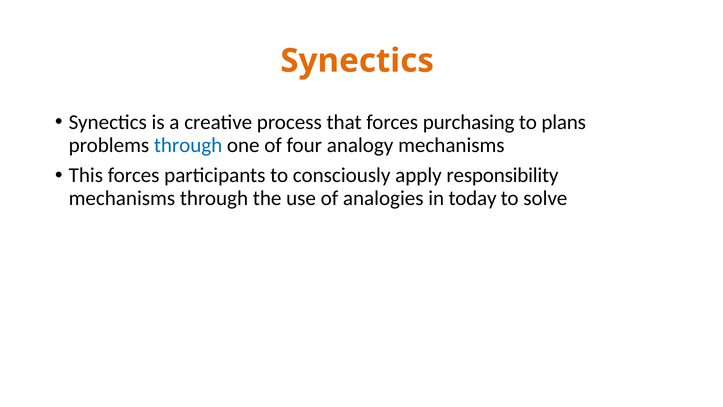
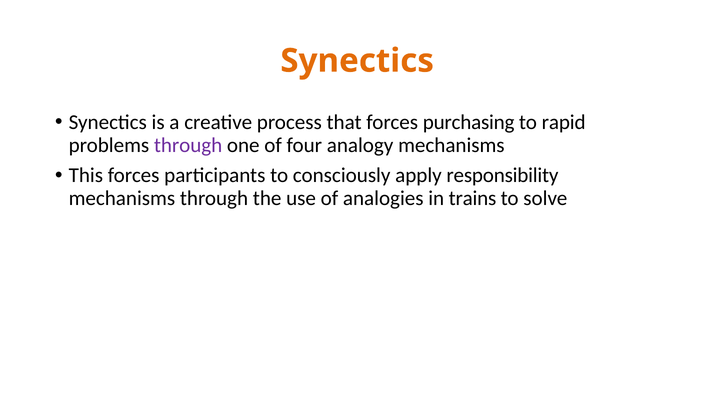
plans: plans -> rapid
through at (188, 145) colour: blue -> purple
today: today -> trains
